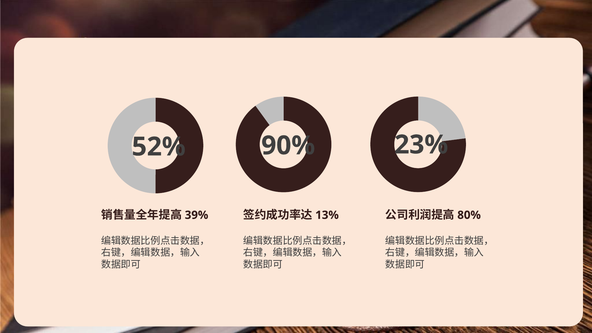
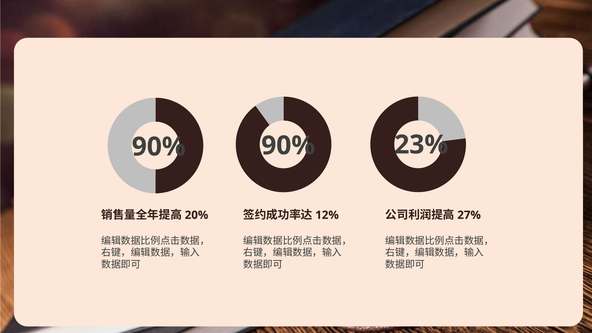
52% at (159, 147): 52% -> 90%
39%: 39% -> 20%
13%: 13% -> 12%
80%: 80% -> 27%
